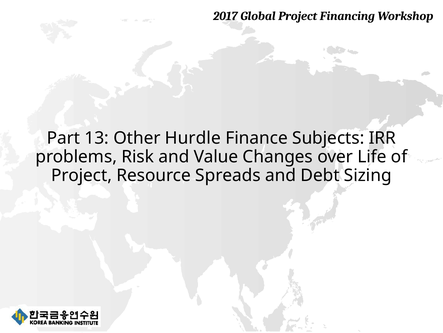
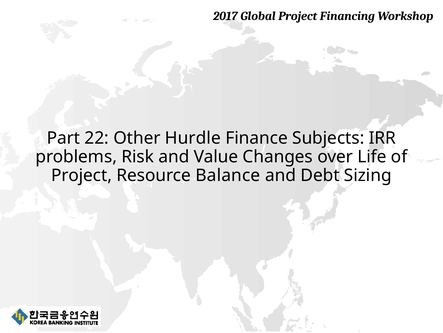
13: 13 -> 22
Spreads: Spreads -> Balance
